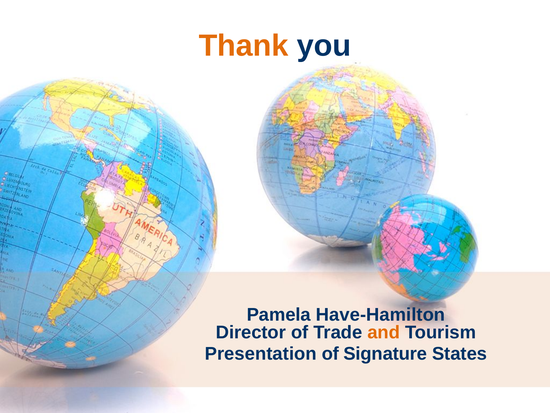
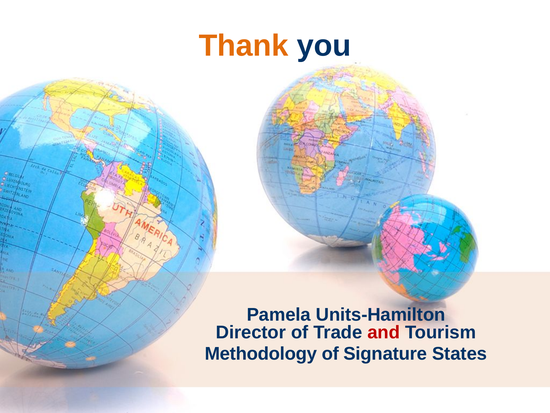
Have-Hamilton: Have-Hamilton -> Units-Hamilton
and colour: orange -> red
Presentation: Presentation -> Methodology
